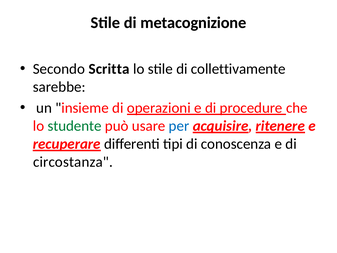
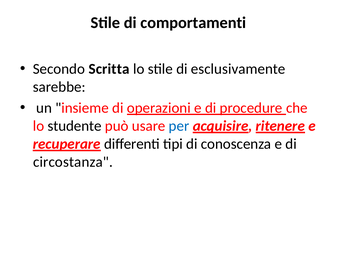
metacognizione: metacognizione -> comportamenti
collettivamente: collettivamente -> esclusivamente
studente colour: green -> black
